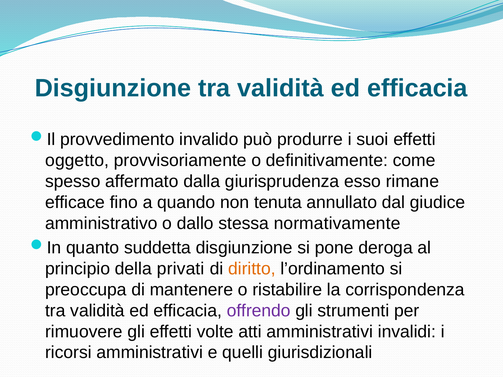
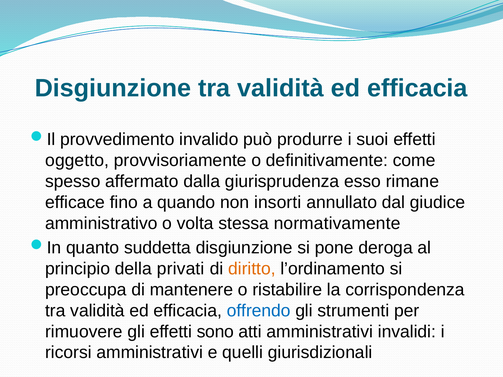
tenuta: tenuta -> insorti
dallo: dallo -> volta
offrendo colour: purple -> blue
volte: volte -> sono
